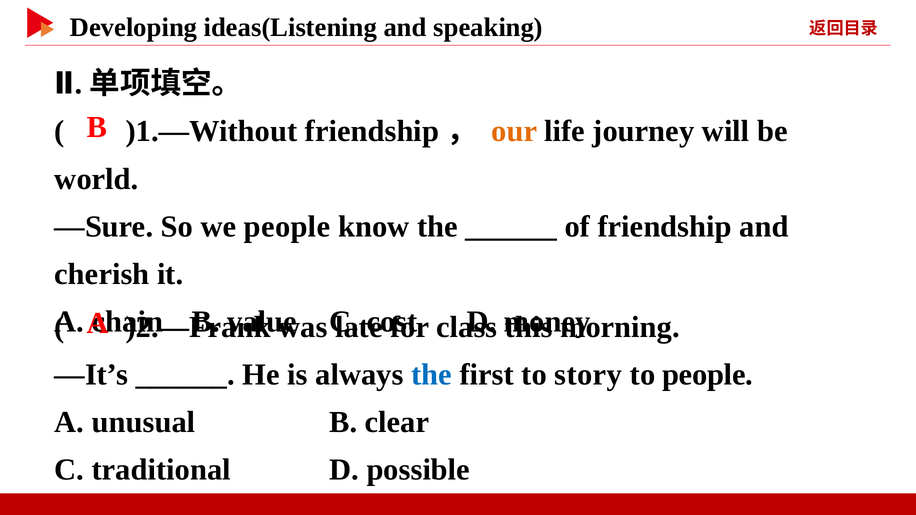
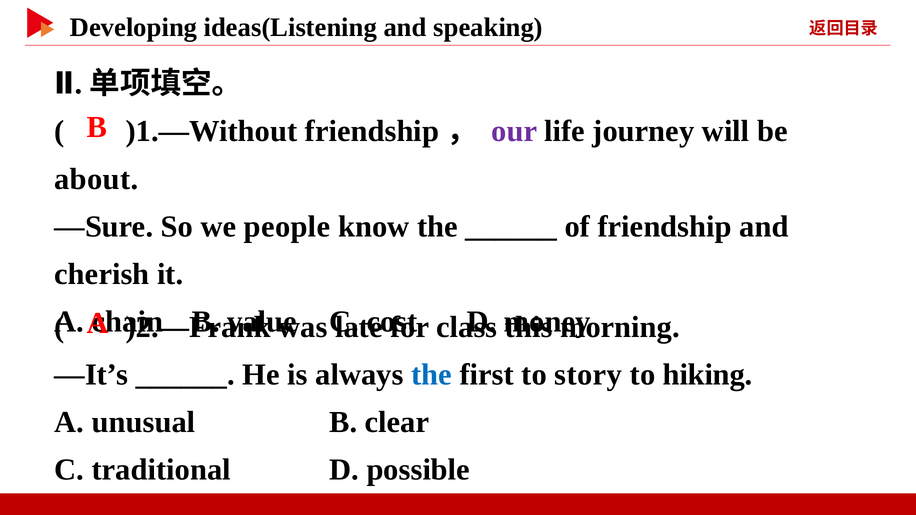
our colour: orange -> purple
world: world -> about
to people: people -> hiking
